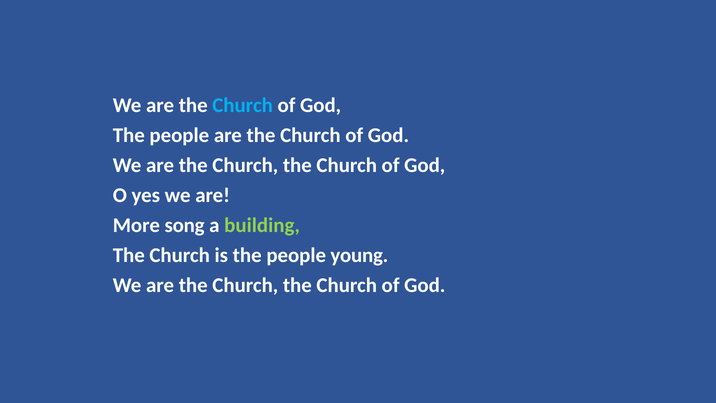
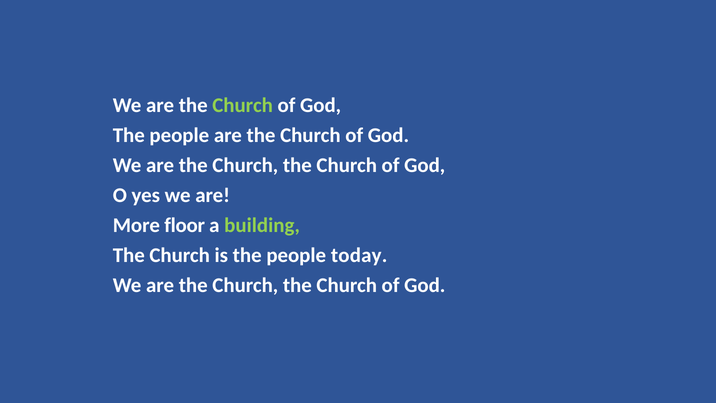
Church at (243, 106) colour: light blue -> light green
song: song -> floor
young: young -> today
